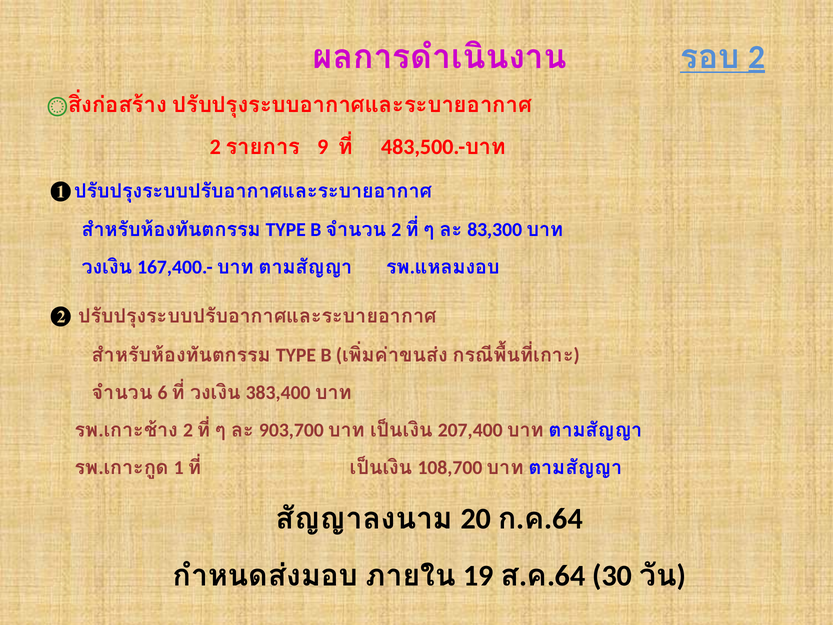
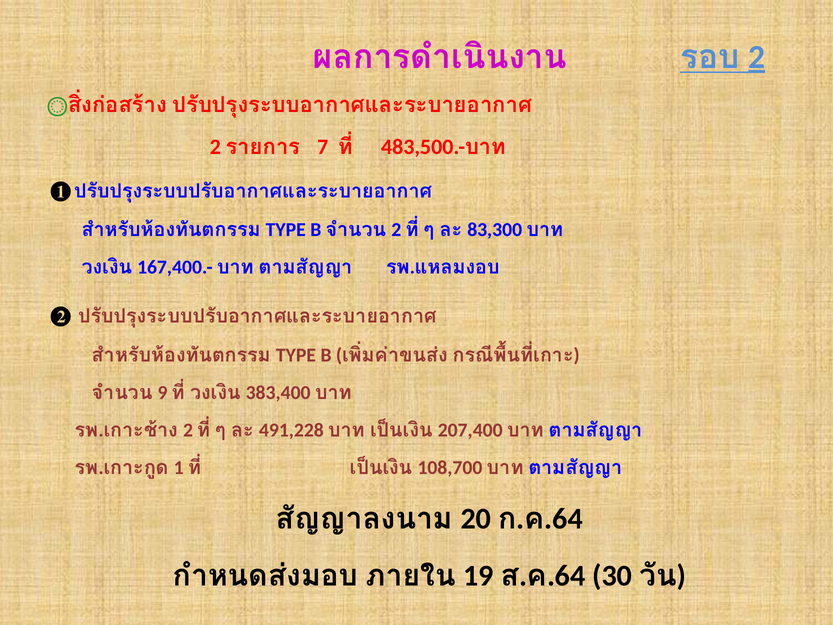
9: 9 -> 7
6: 6 -> 9
903,700: 903,700 -> 491,228
